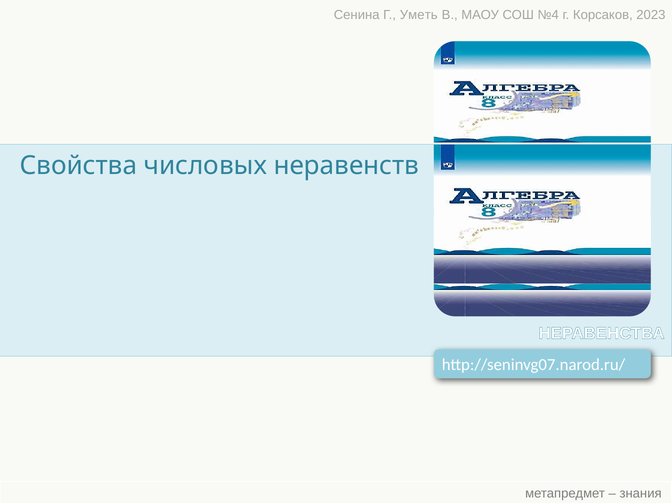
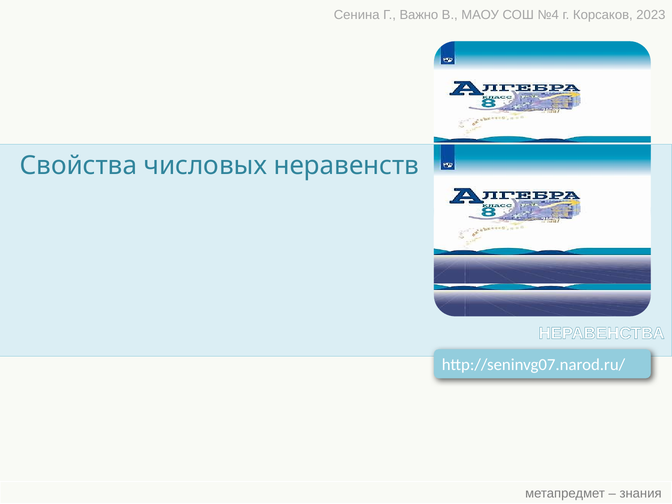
Уметь: Уметь -> Важно
